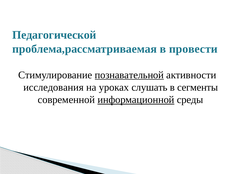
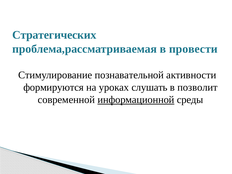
Педагогической: Педагогической -> Стратегических
познавательной underline: present -> none
исследования: исследования -> формируются
сегменты: сегменты -> позволит
